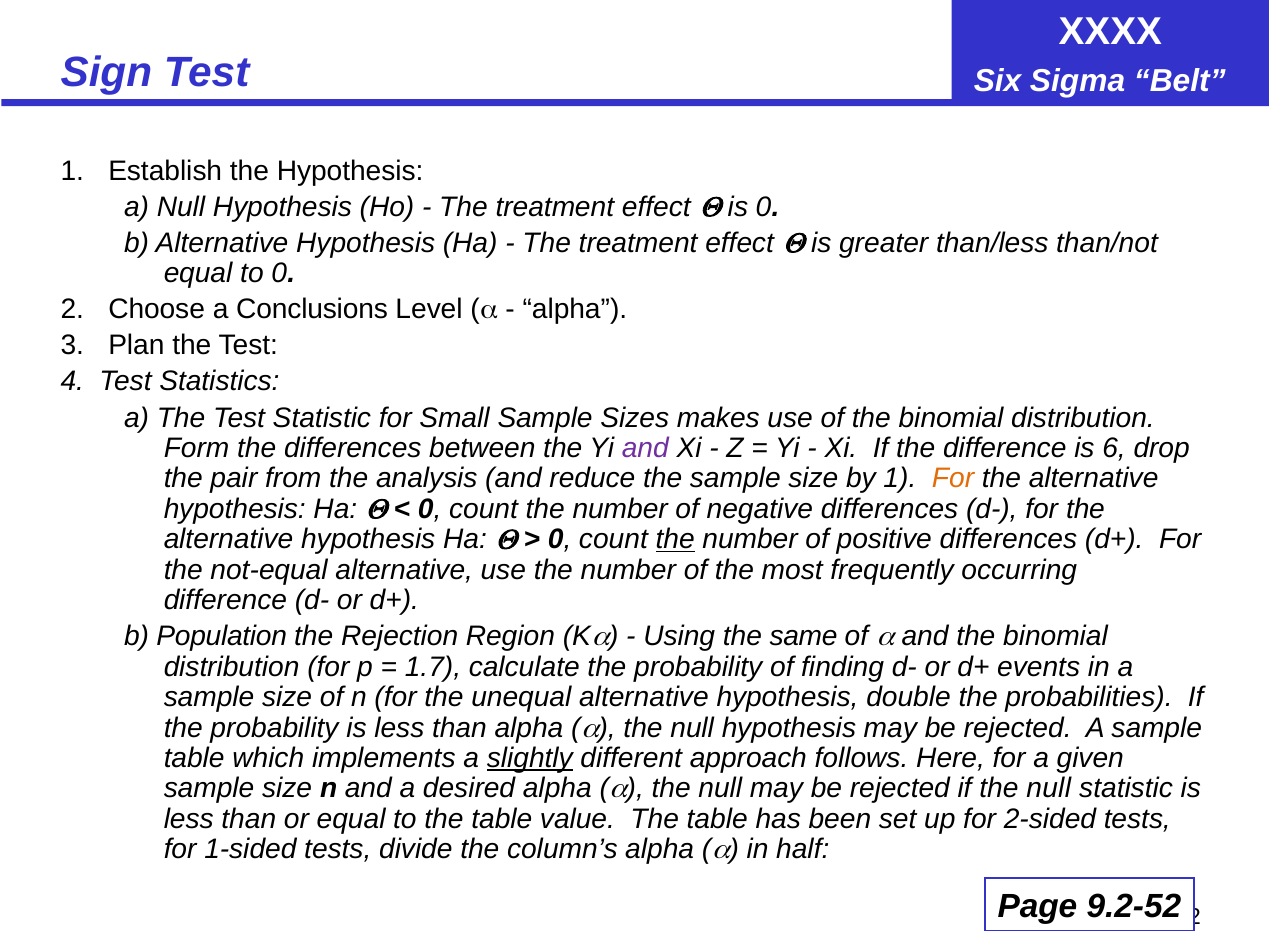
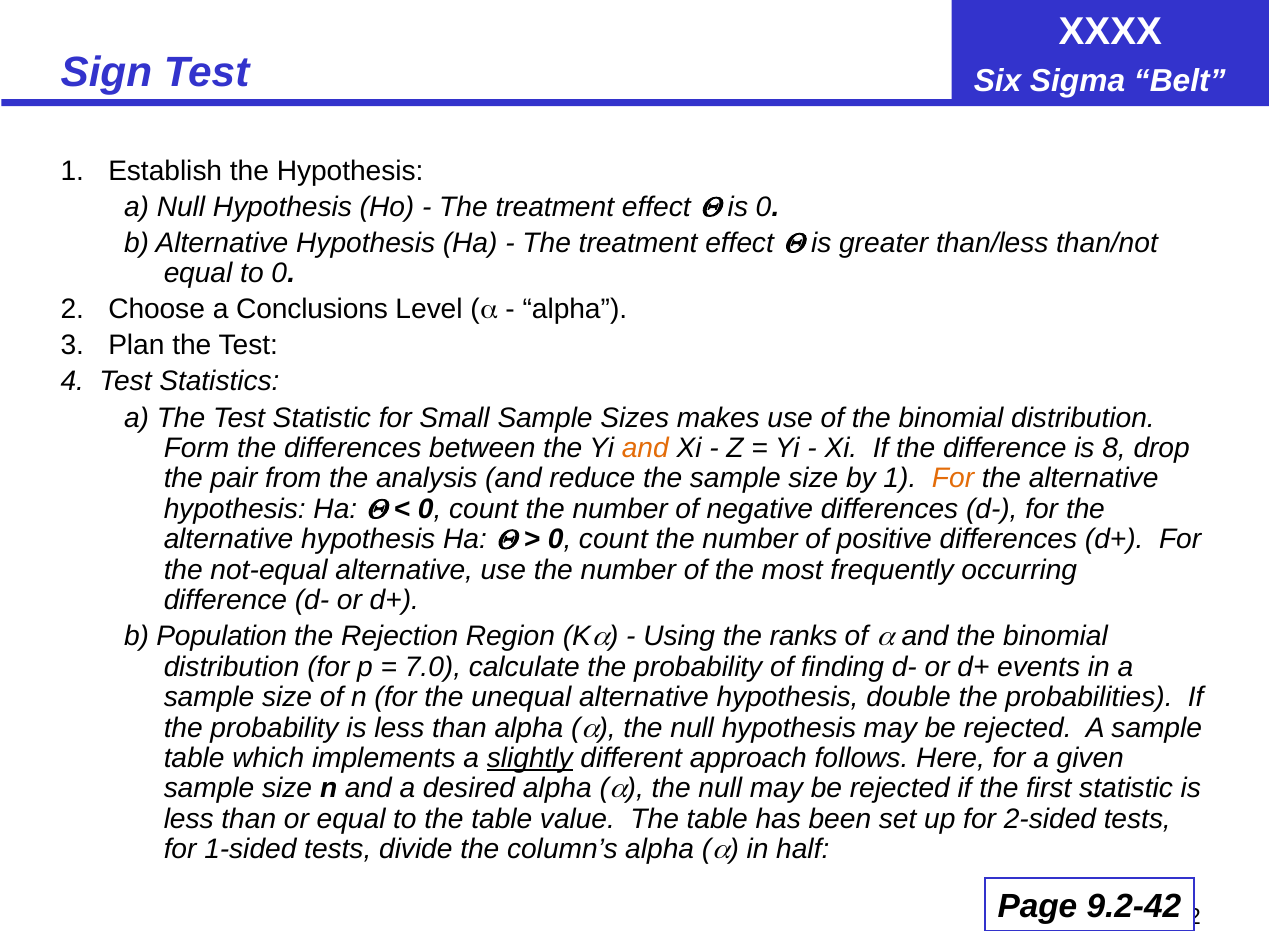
and at (645, 448) colour: purple -> orange
6: 6 -> 8
the at (675, 539) underline: present -> none
same: same -> ranks
1.7: 1.7 -> 7.0
if the null: null -> first
9.2-52: 9.2-52 -> 9.2-42
